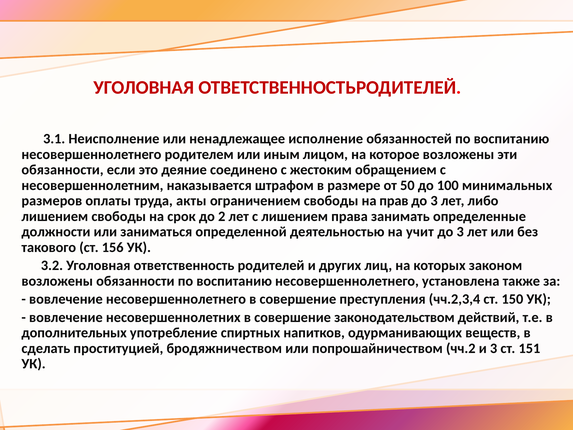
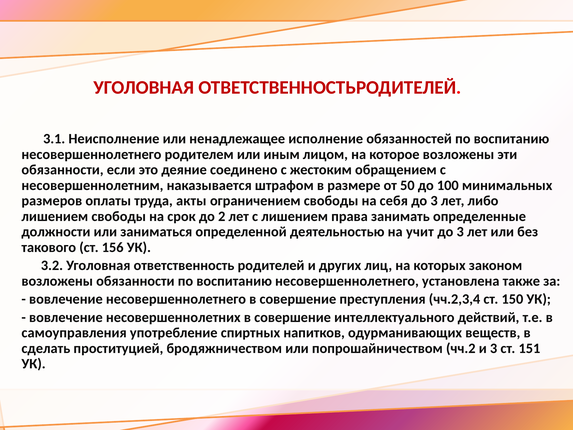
прав: прав -> себя
законодательством: законодательством -> интеллектуального
дополнительных: дополнительных -> самоуправления
